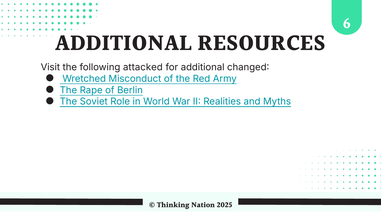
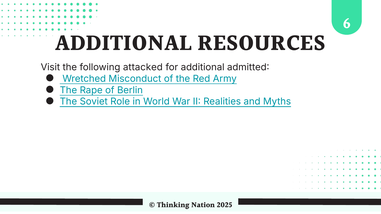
changed: changed -> admitted
